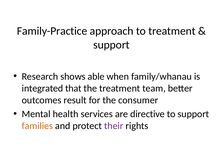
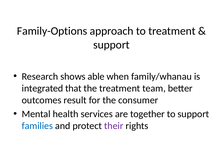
Family-Practice: Family-Practice -> Family-Options
directive: directive -> together
families colour: orange -> blue
